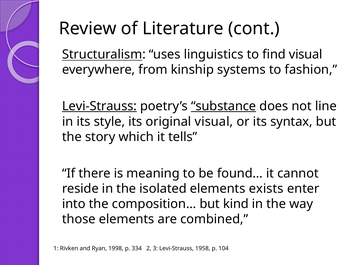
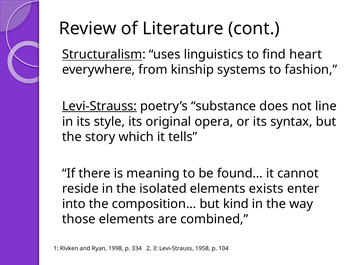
find visual: visual -> heart
substance underline: present -> none
original visual: visual -> opera
